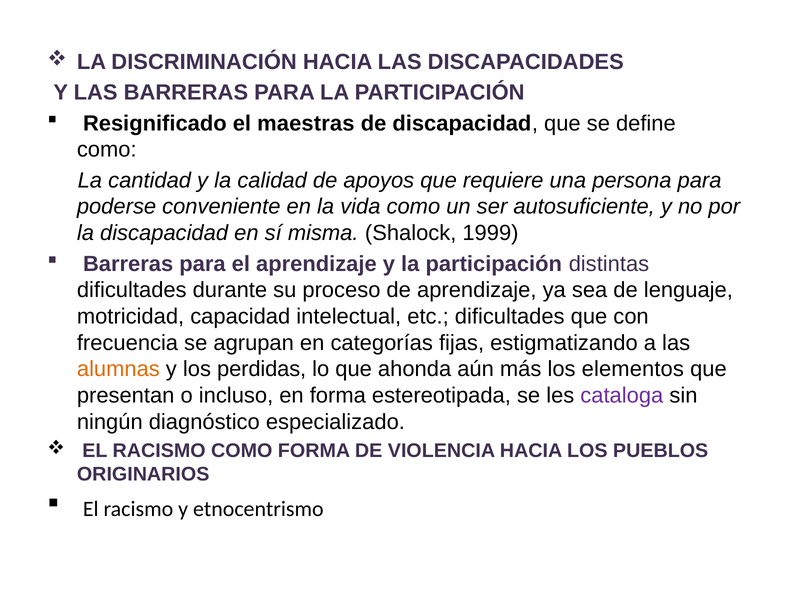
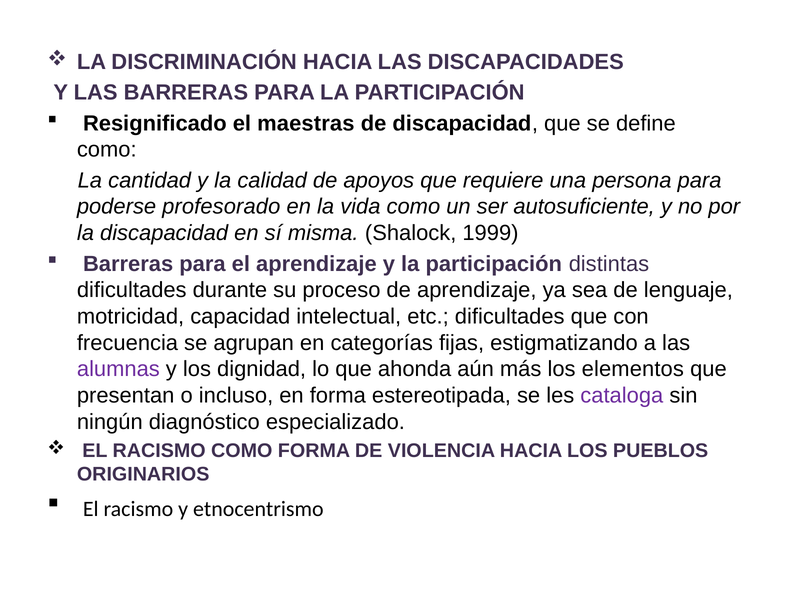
conveniente: conveniente -> profesorado
alumnas colour: orange -> purple
perdidas: perdidas -> dignidad
